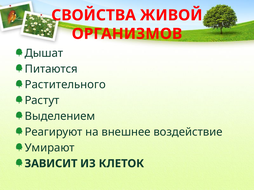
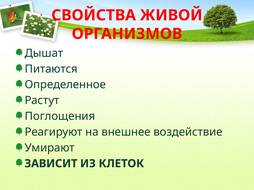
Растительного: Растительного -> Определенное
Выделением: Выделением -> Поглощения
